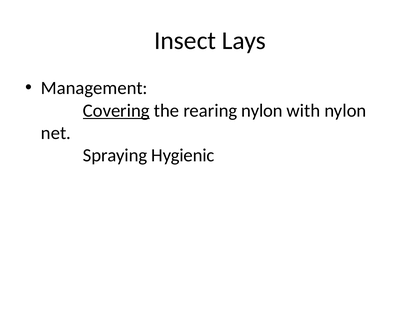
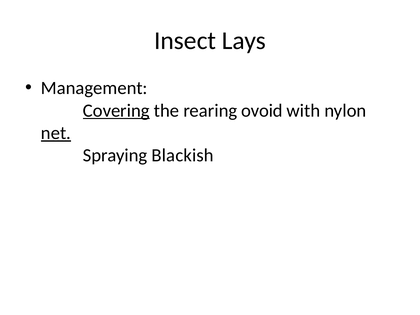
rearing nylon: nylon -> ovoid
net underline: none -> present
Hygienic: Hygienic -> Blackish
